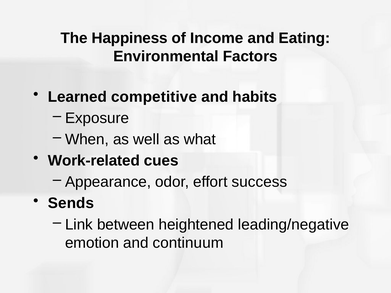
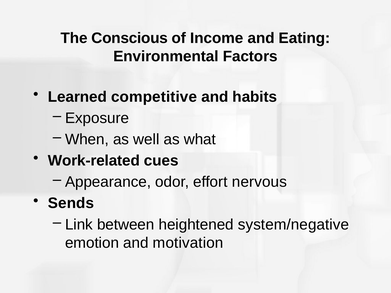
Happiness: Happiness -> Conscious
success: success -> nervous
leading/negative: leading/negative -> system/negative
continuum: continuum -> motivation
